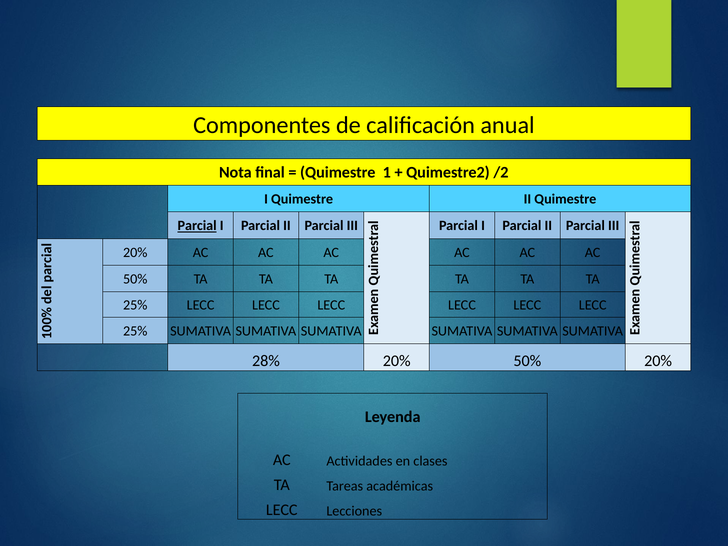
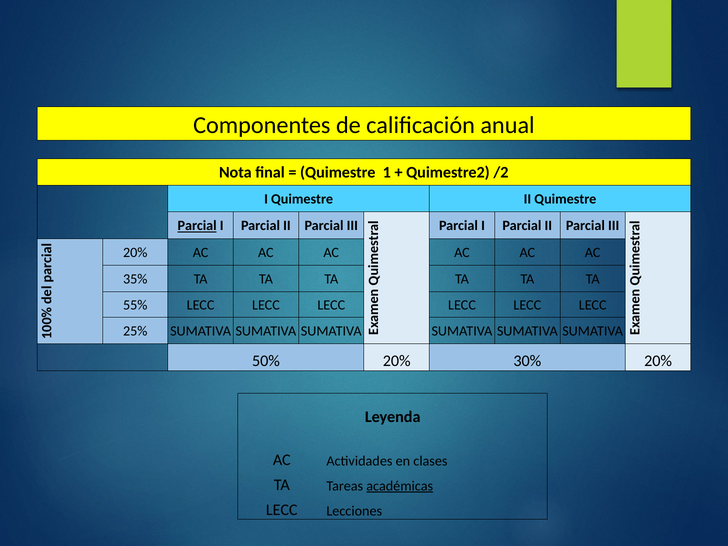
50% at (135, 279): 50% -> 35%
25% at (135, 305): 25% -> 55%
28%: 28% -> 50%
20% 50%: 50% -> 30%
académicas underline: none -> present
